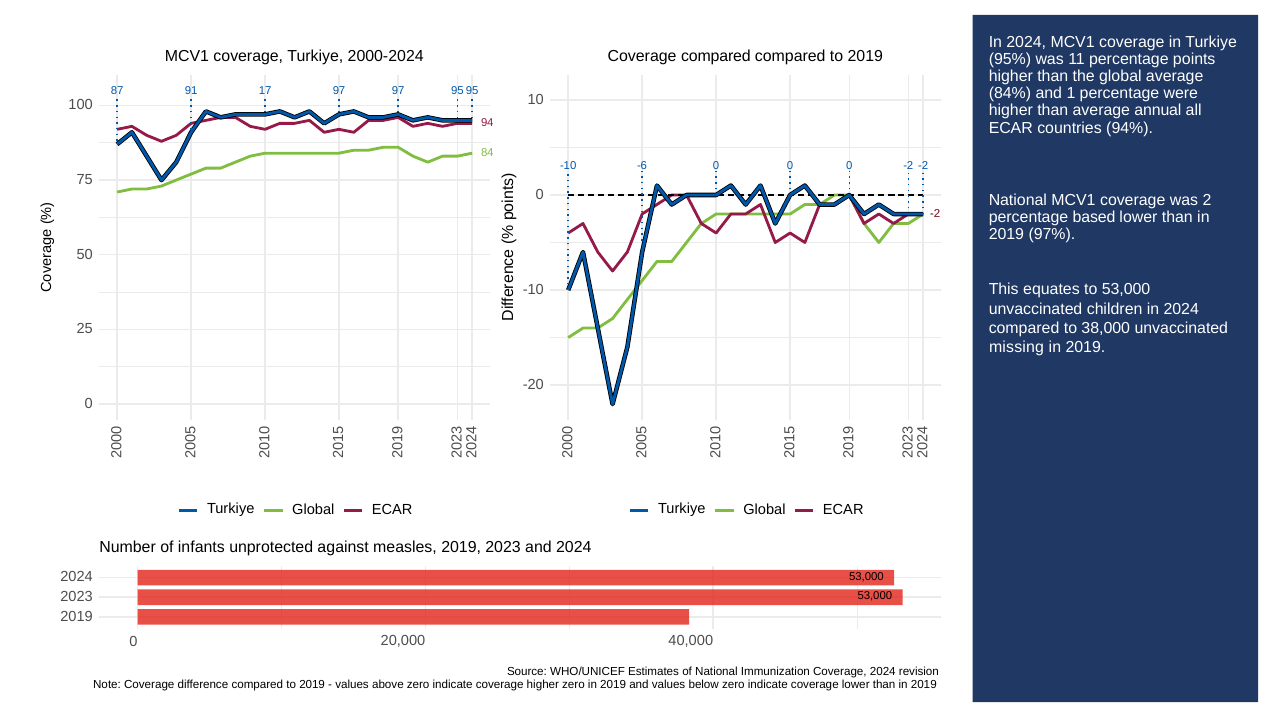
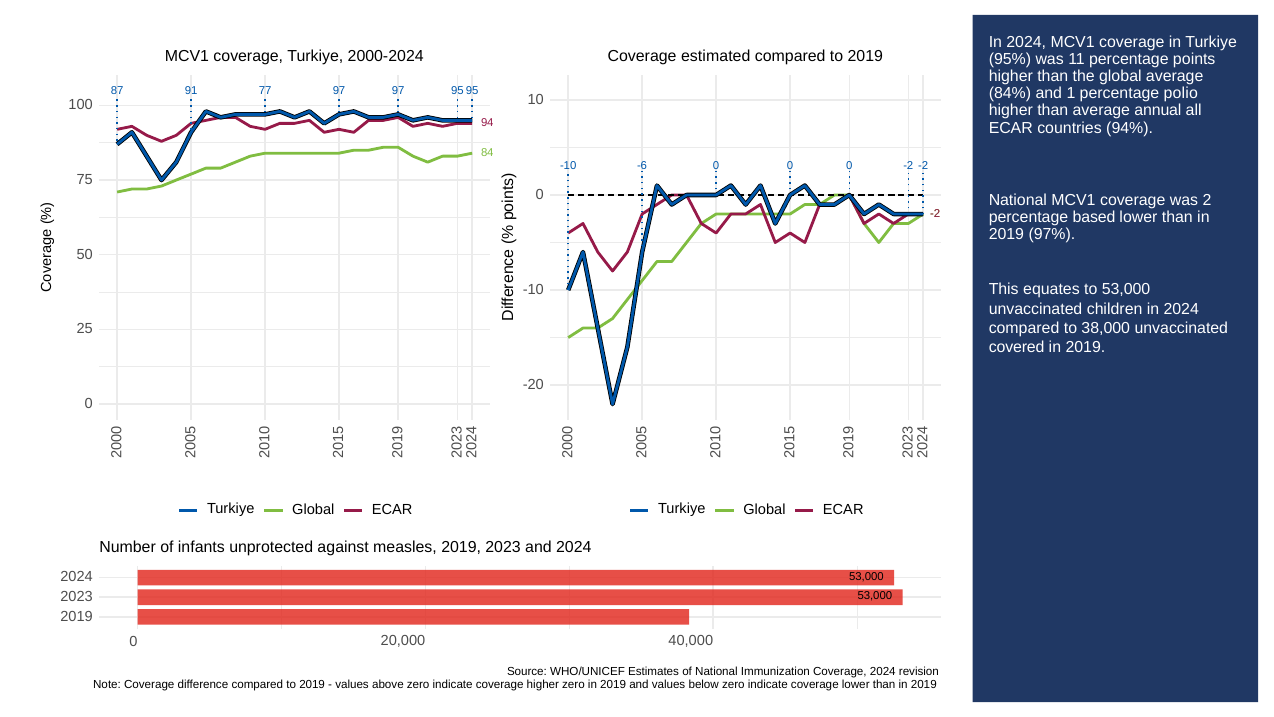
Coverage compared: compared -> estimated
17: 17 -> 77
were: were -> polio
missing: missing -> covered
